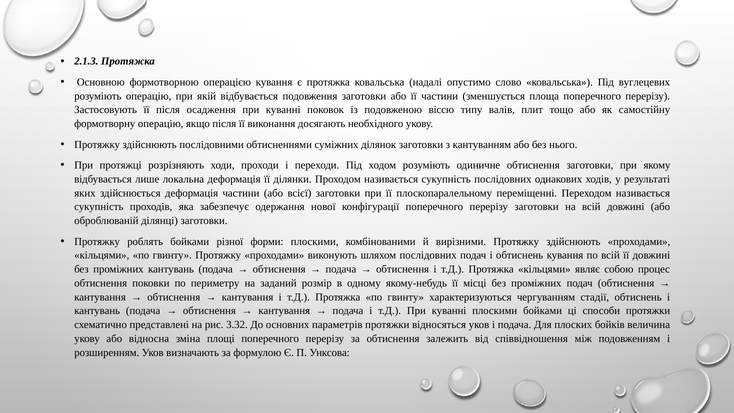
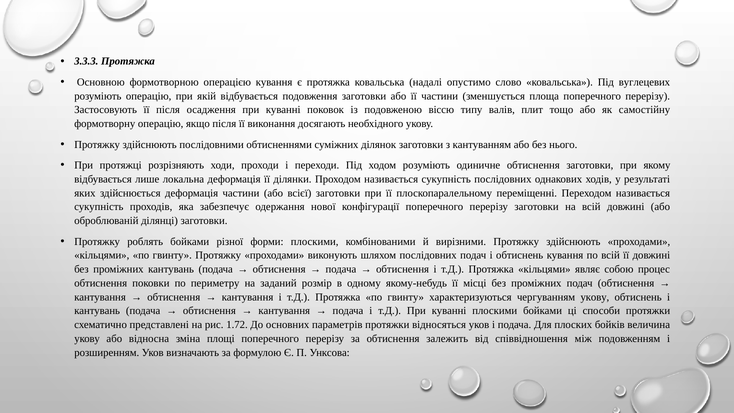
2.1.3: 2.1.3 -> 3.3.3
чергуванням стадії: стадії -> укову
3.32: 3.32 -> 1.72
